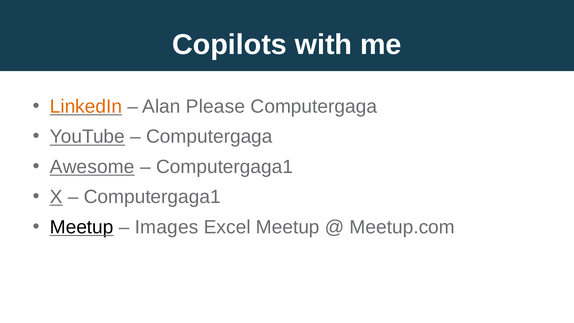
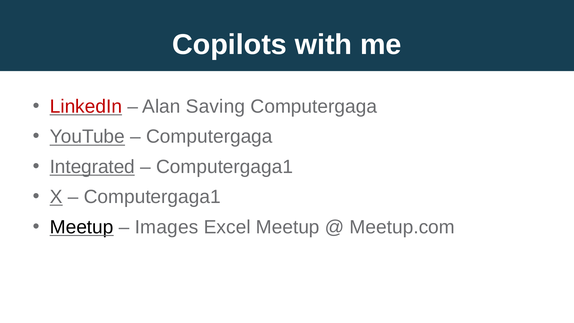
LinkedIn colour: orange -> red
Please: Please -> Saving
Awesome: Awesome -> Integrated
